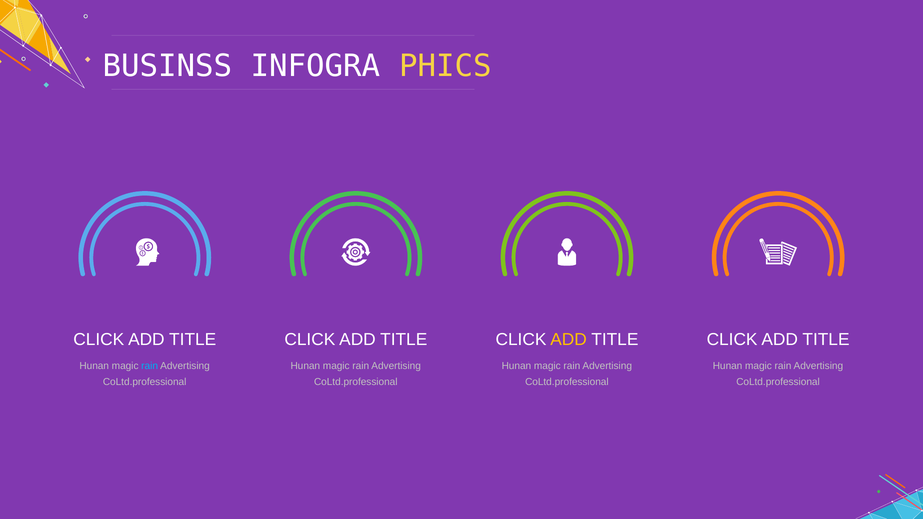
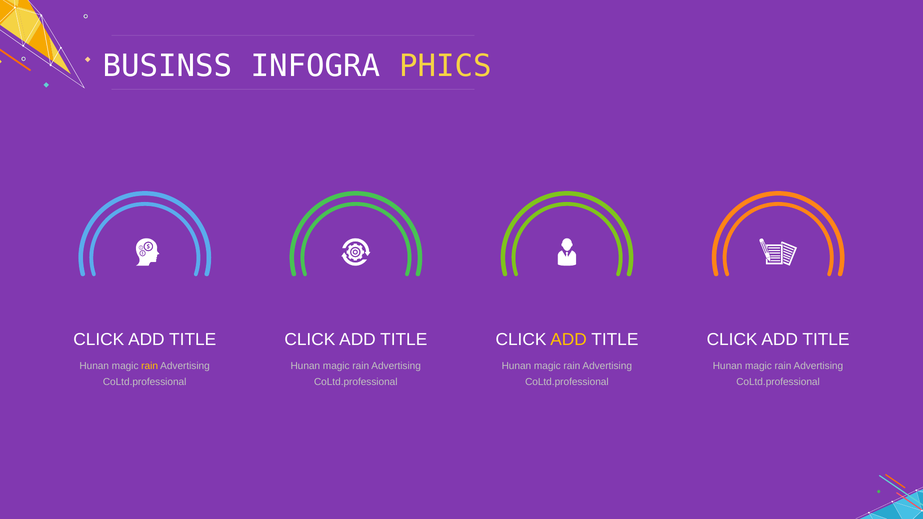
rain at (150, 366) colour: light blue -> yellow
